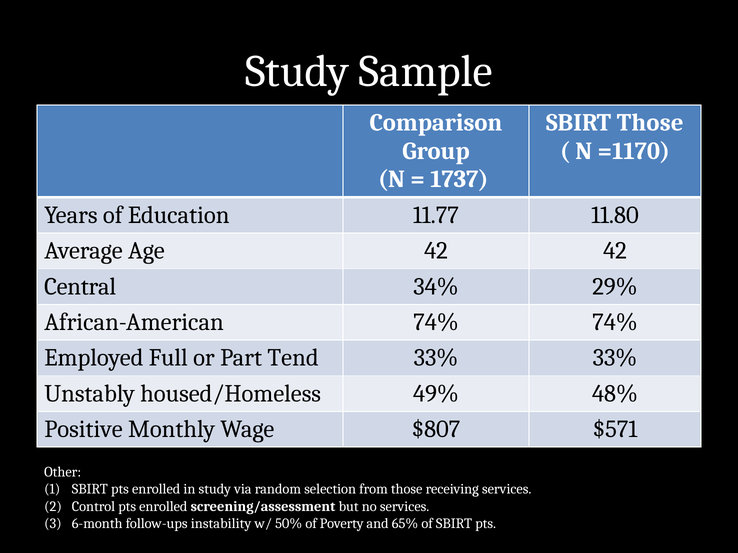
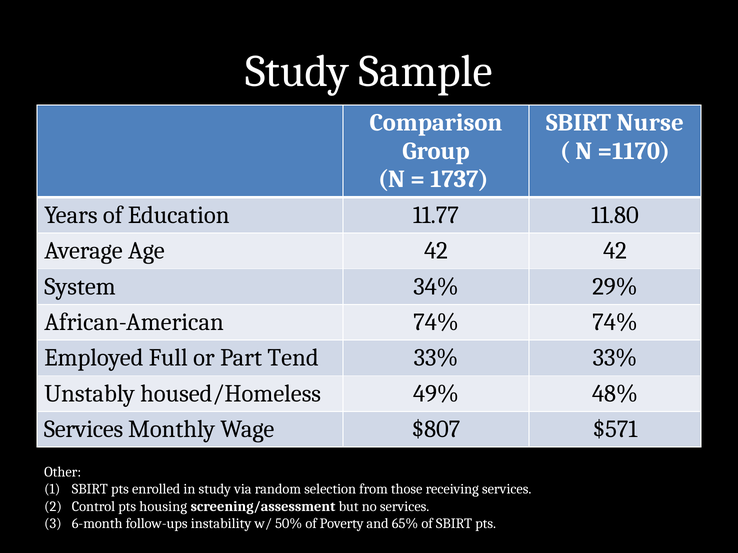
SBIRT Those: Those -> Nurse
Central: Central -> System
Positive at (83, 430): Positive -> Services
Control pts enrolled: enrolled -> housing
